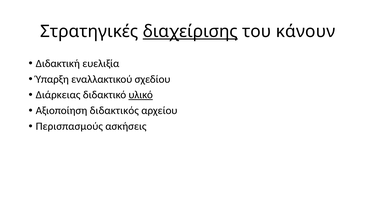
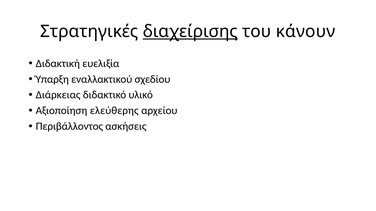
υλικό underline: present -> none
διδακτικός: διδακτικός -> ελεύθερης
Περισπασμούς: Περισπασμούς -> Περιβάλλοντος
